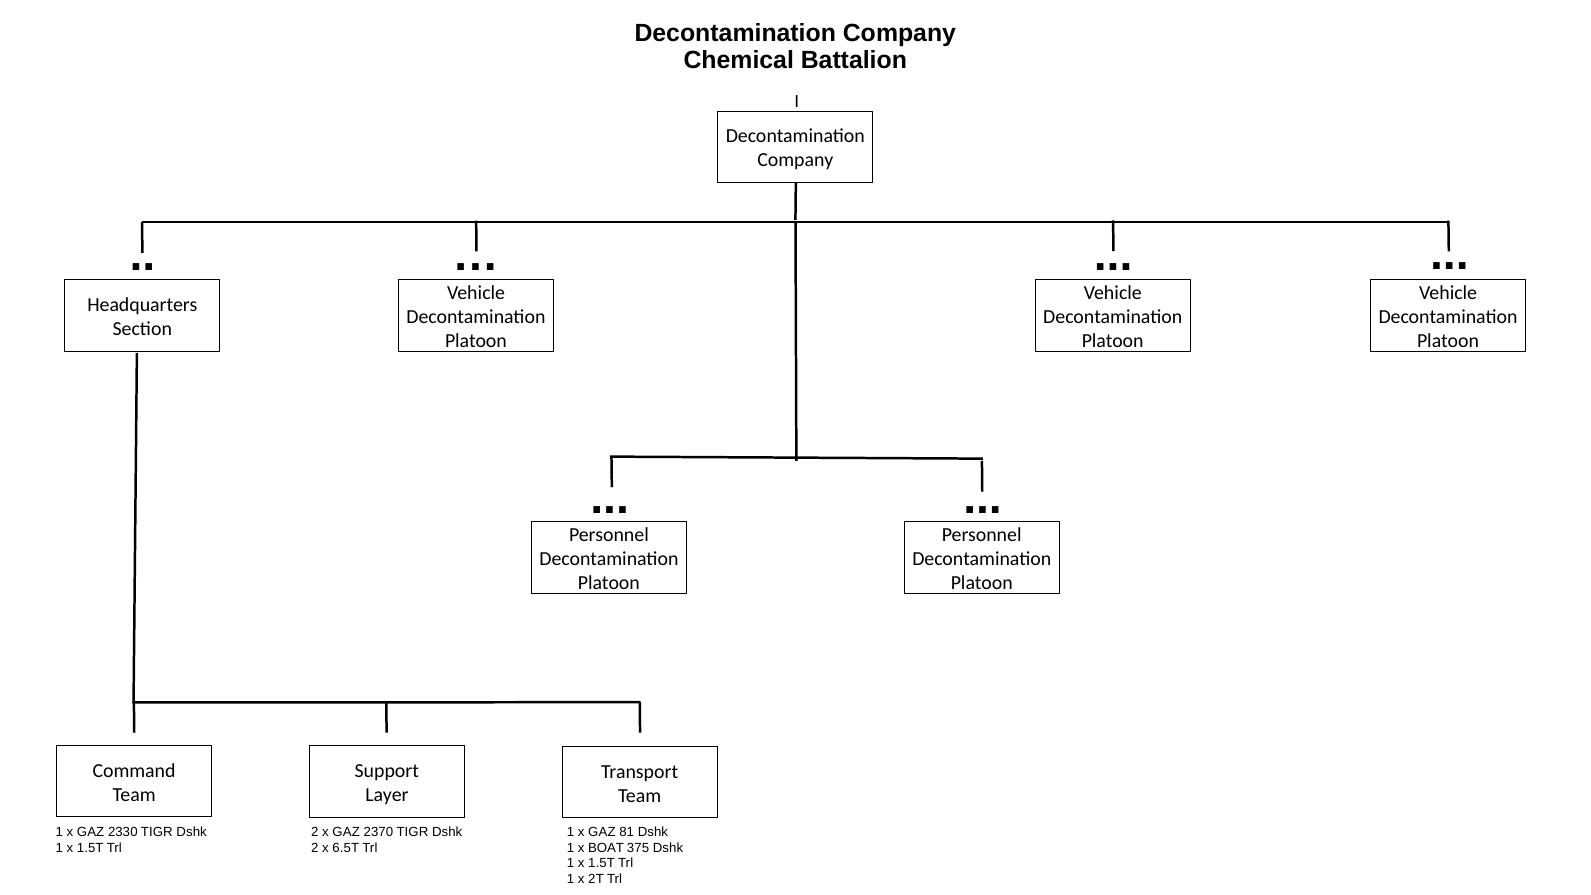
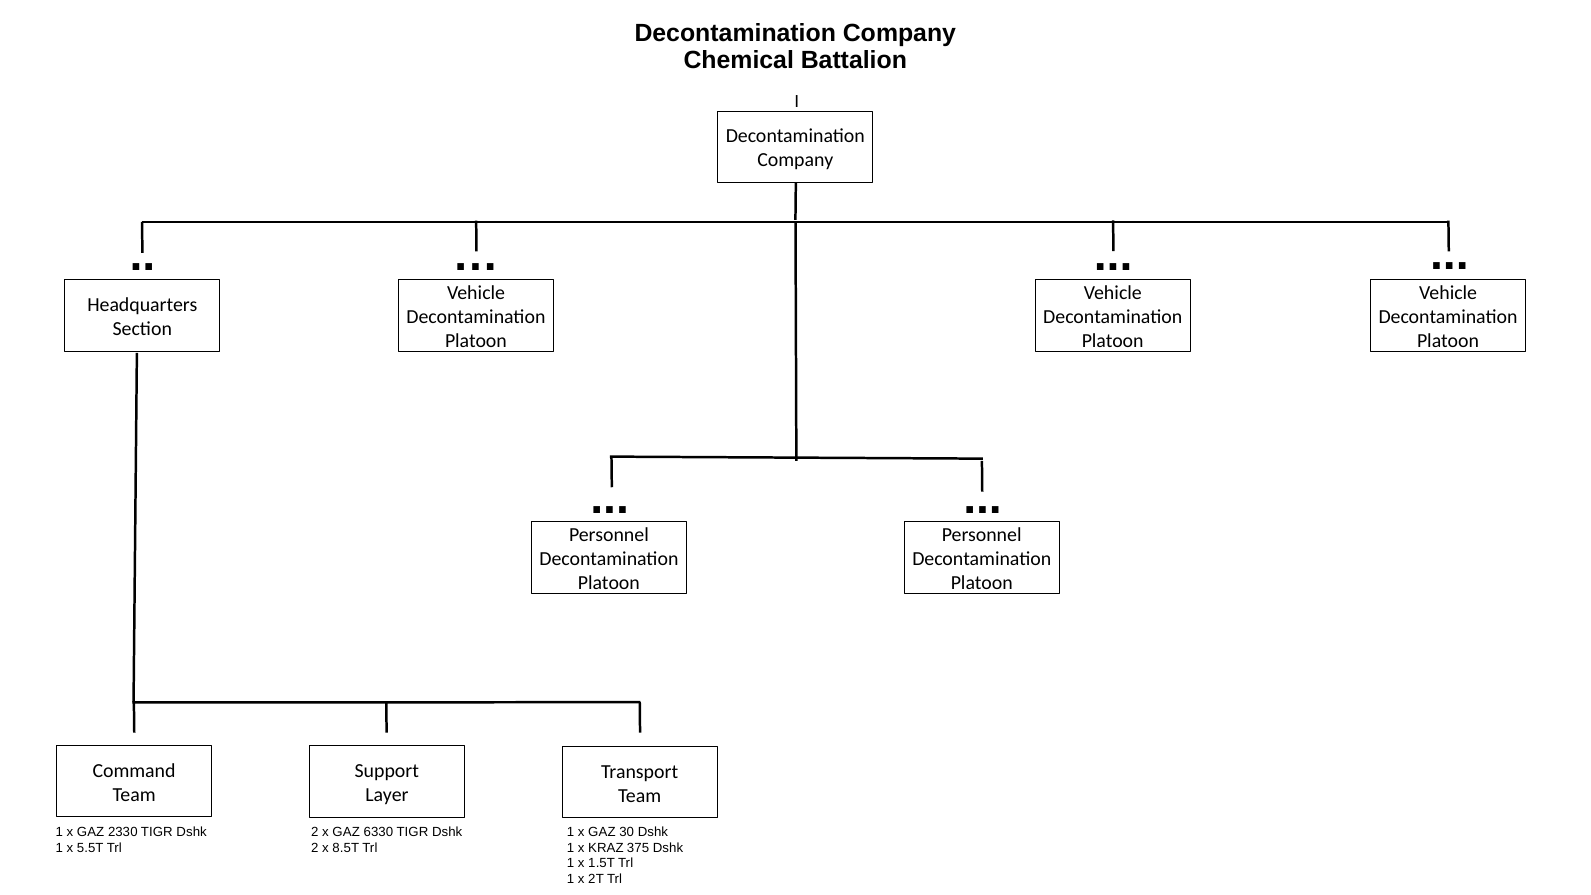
2370: 2370 -> 6330
81: 81 -> 30
1.5T at (90, 848): 1.5T -> 5.5T
6.5T: 6.5T -> 8.5T
BOAT: BOAT -> KRAZ
